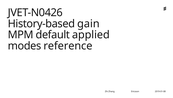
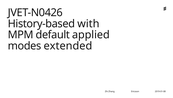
gain: gain -> with
reference: reference -> extended
